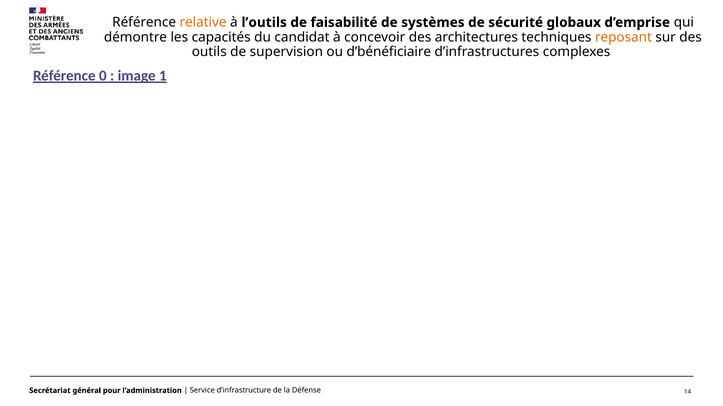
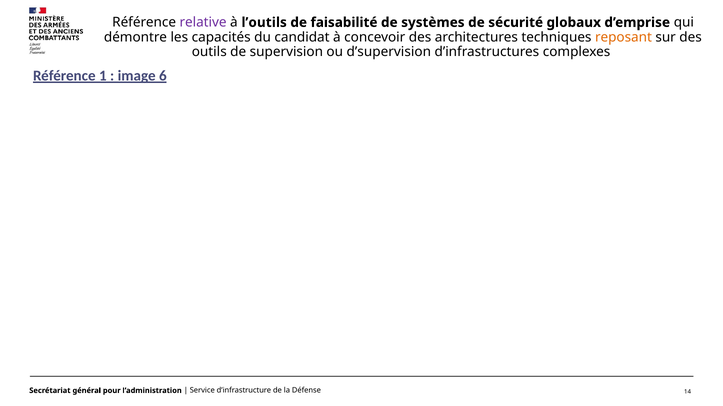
relative colour: orange -> purple
d’bénéficiaire: d’bénéficiaire -> d’supervision
0: 0 -> 1
1: 1 -> 6
